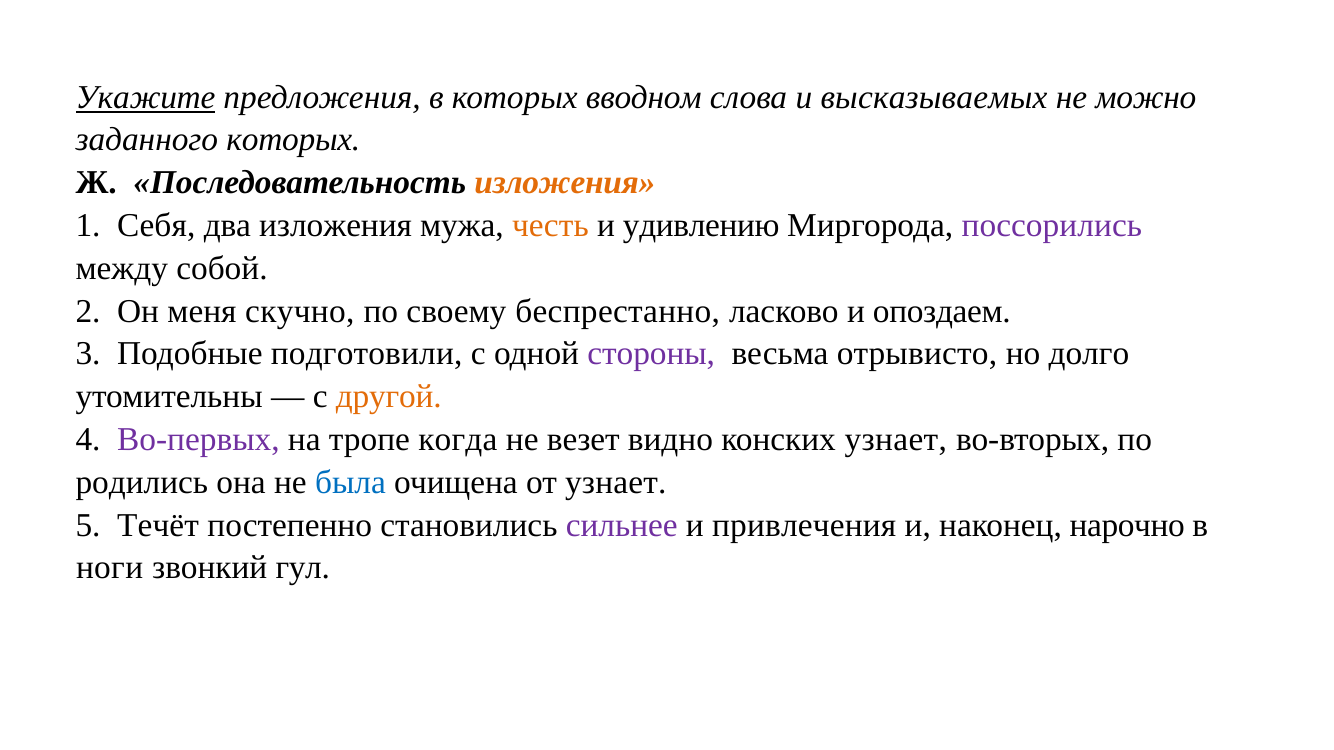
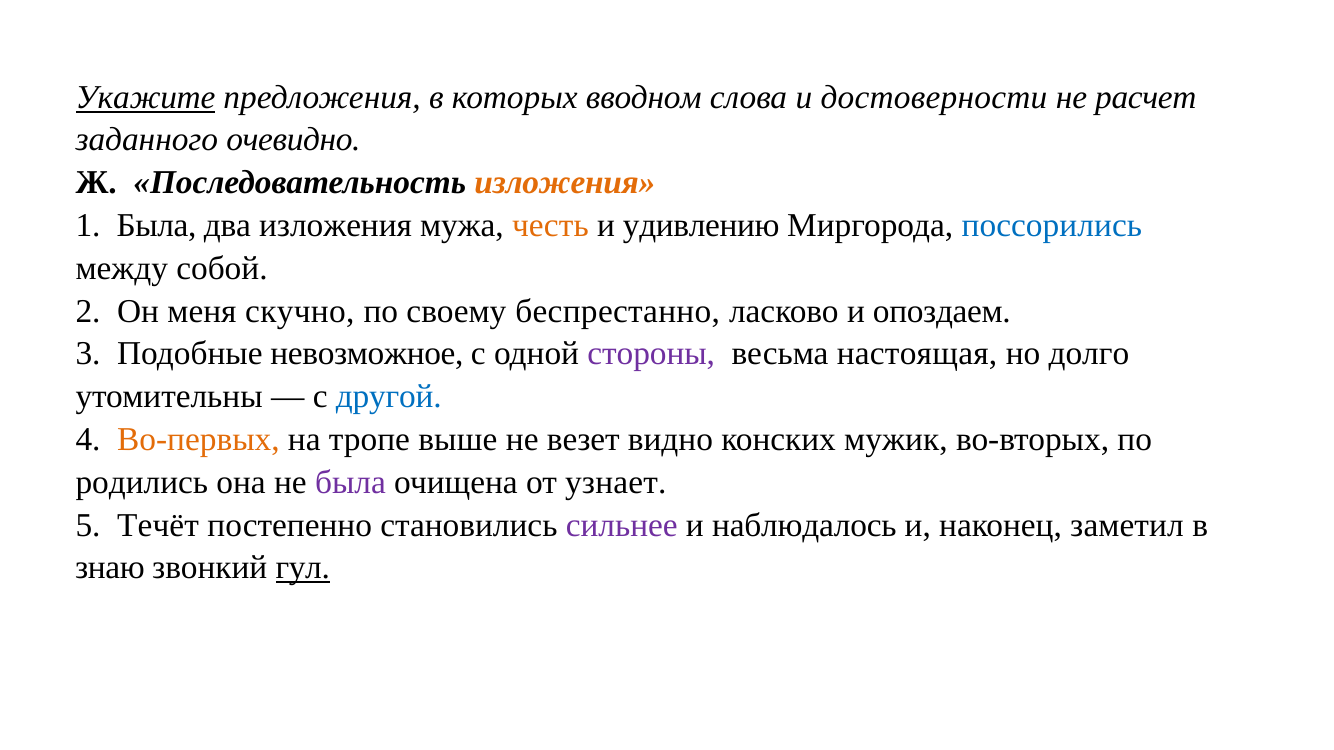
высказываемых: высказываемых -> достоверности
можно: можно -> расчет
заданного которых: которых -> очевидно
1 Себя: Себя -> Была
поссорились colour: purple -> blue
подготовили: подготовили -> невозможное
отрывисто: отрывисто -> настоящая
другой colour: orange -> blue
Во-первых colour: purple -> orange
когда: когда -> выше
конских узнает: узнает -> мужик
была at (350, 483) colour: blue -> purple
привлечения: привлечения -> наблюдалось
нарочно: нарочно -> заметил
ноги: ноги -> знаю
гул underline: none -> present
